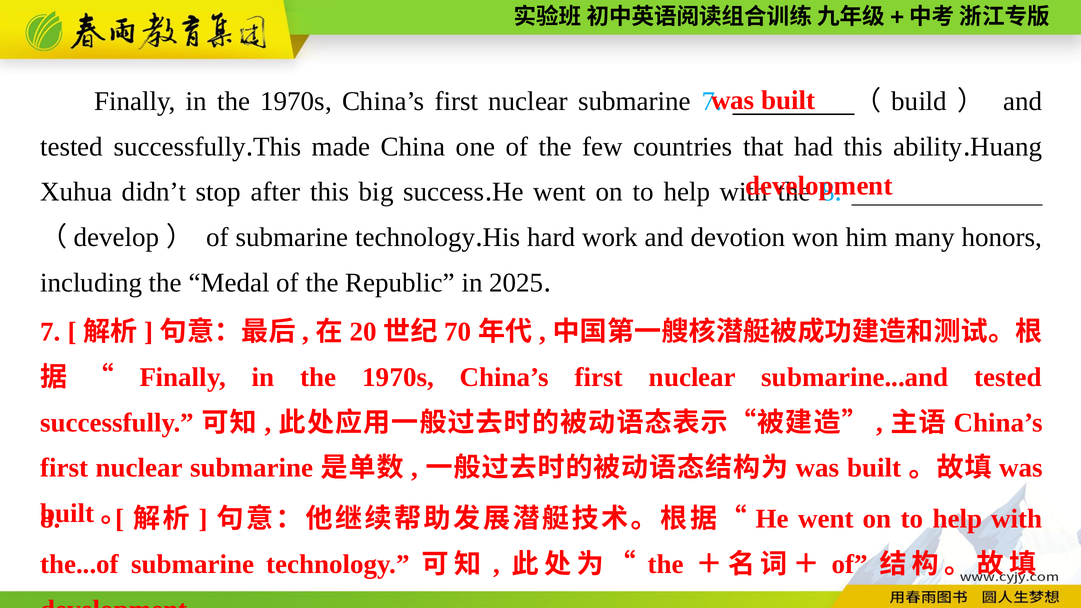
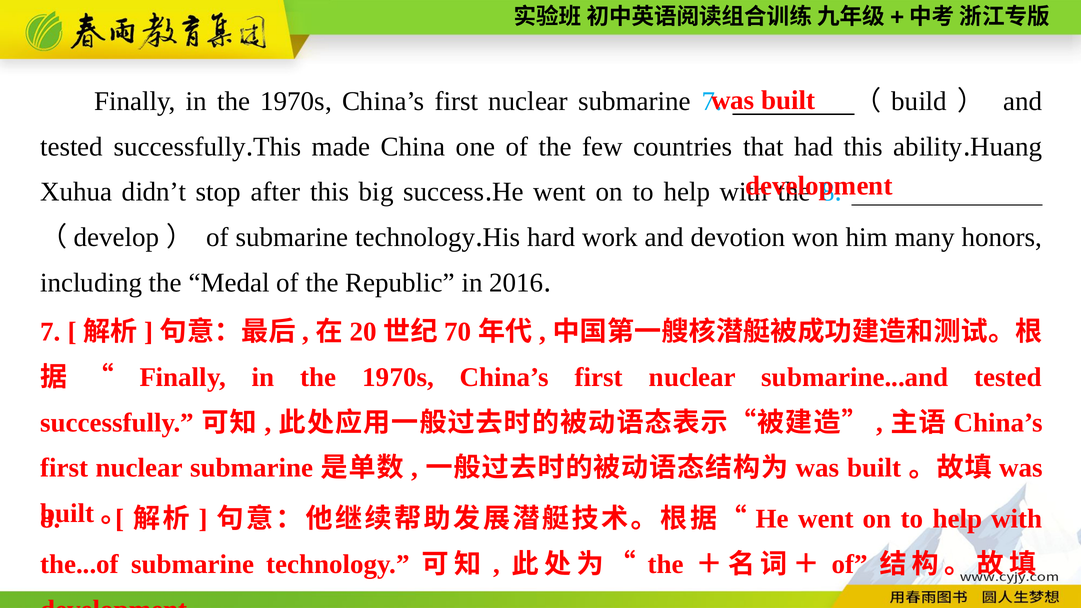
2025: 2025 -> 2016
